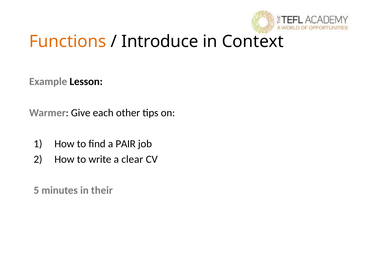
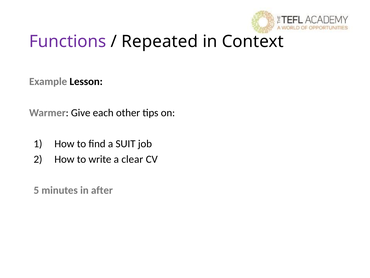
Functions colour: orange -> purple
Introduce: Introduce -> Repeated
PAIR: PAIR -> SUIT
their: their -> after
